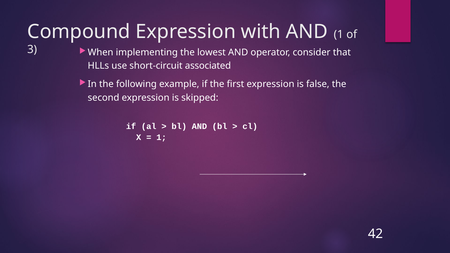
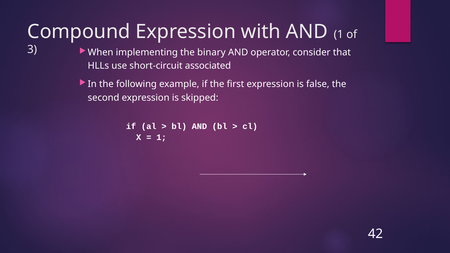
lowest: lowest -> binary
